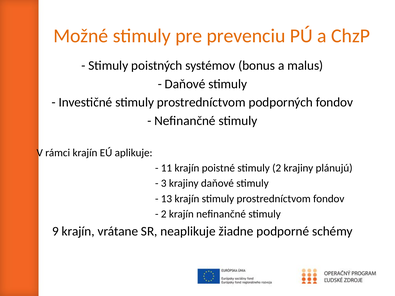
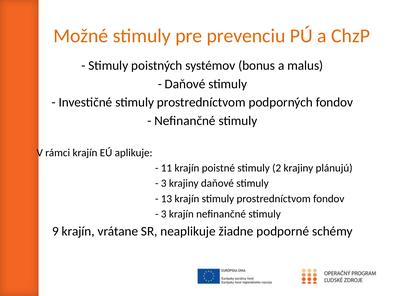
2 at (164, 214): 2 -> 3
